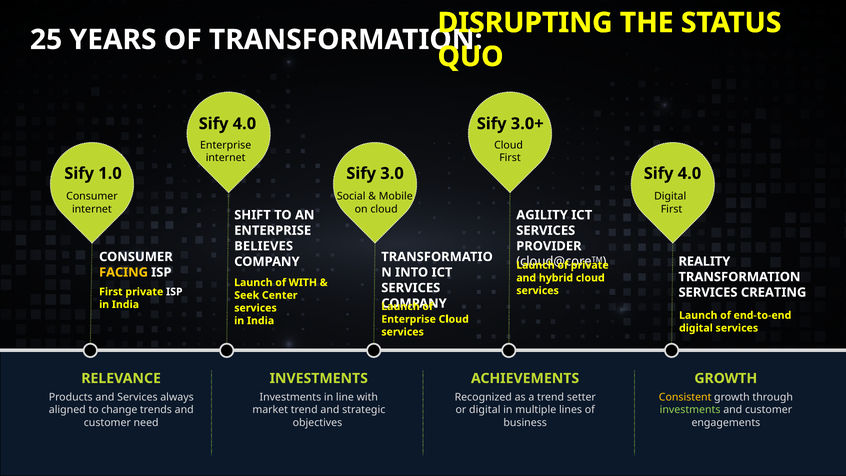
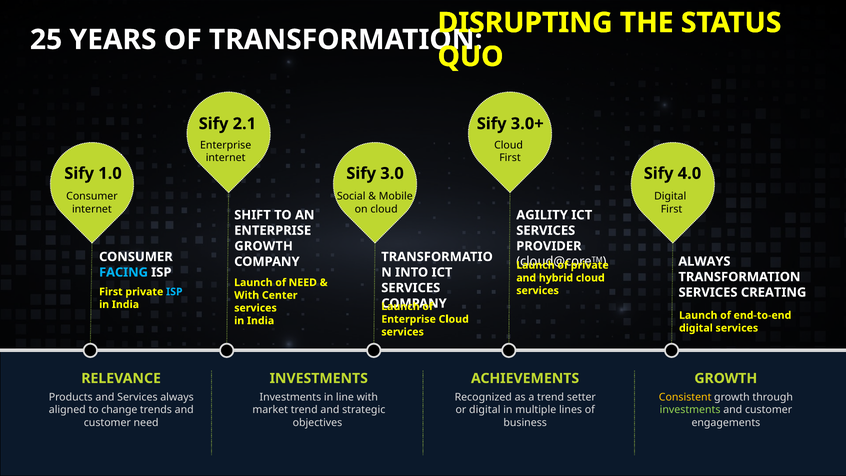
4.0 at (244, 124): 4.0 -> 2.1
BELIEVES at (264, 246): BELIEVES -> GROWTH
REALITY at (704, 261): REALITY -> ALWAYS
FACING colour: yellow -> light blue
of WITH: WITH -> NEED
ISP at (174, 292) colour: white -> light blue
Seek at (247, 295): Seek -> With
